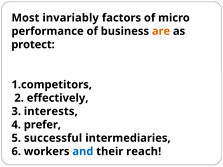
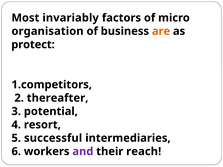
performance: performance -> organisation
effectively: effectively -> thereafter
interests: interests -> potential
prefer: prefer -> resort
and colour: blue -> purple
